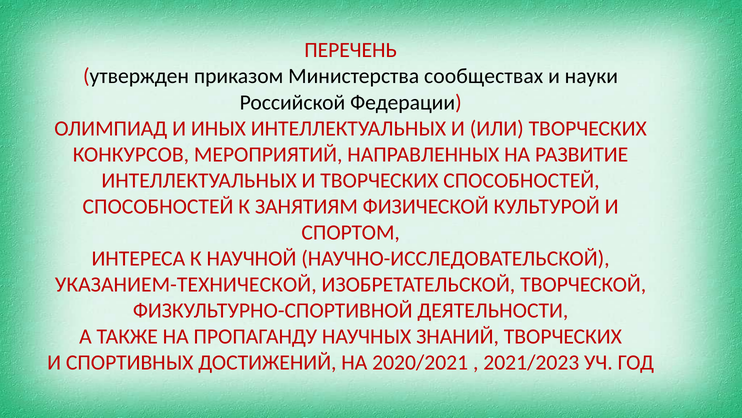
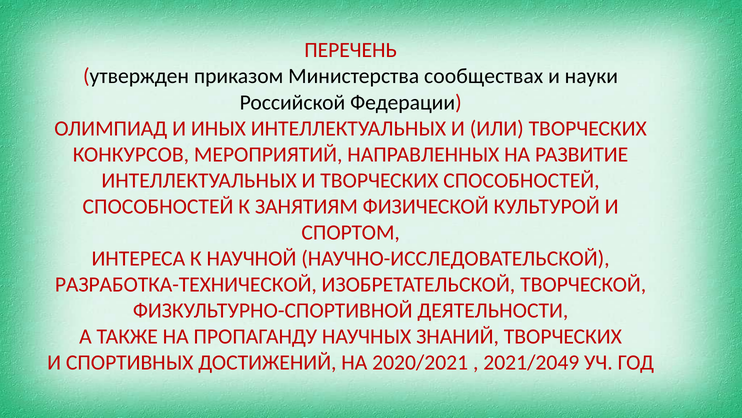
УКАЗАНИЕМ-ТЕХНИЧЕСКОЙ: УКАЗАНИЕМ-ТЕХНИЧЕСКОЙ -> РАЗРАБОТКА-ТЕХНИЧЕСКОЙ
2021/2023: 2021/2023 -> 2021/2049
